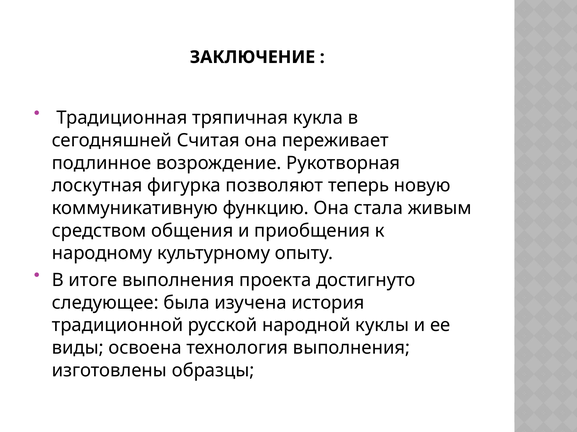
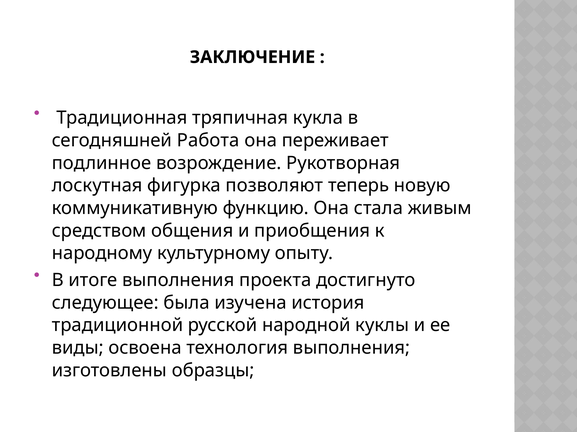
Считая: Считая -> Работа
